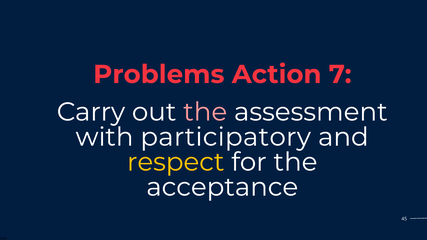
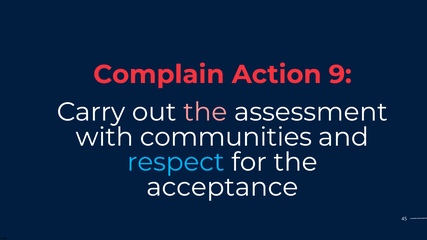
Problems: Problems -> Complain
7: 7 -> 9
participatory: participatory -> communities
respect colour: yellow -> light blue
